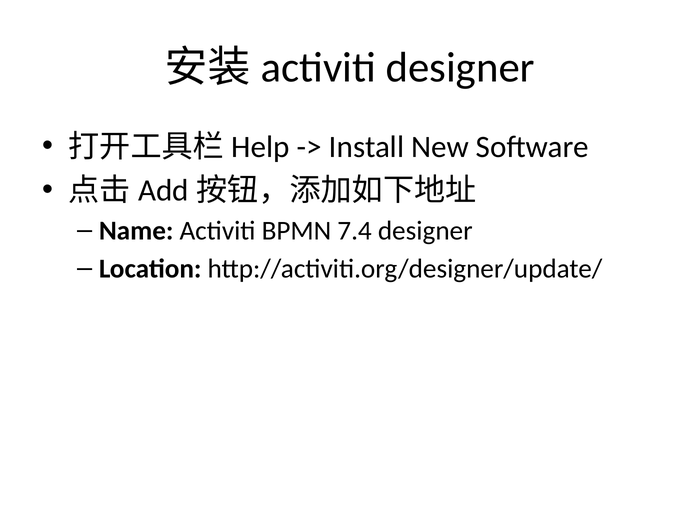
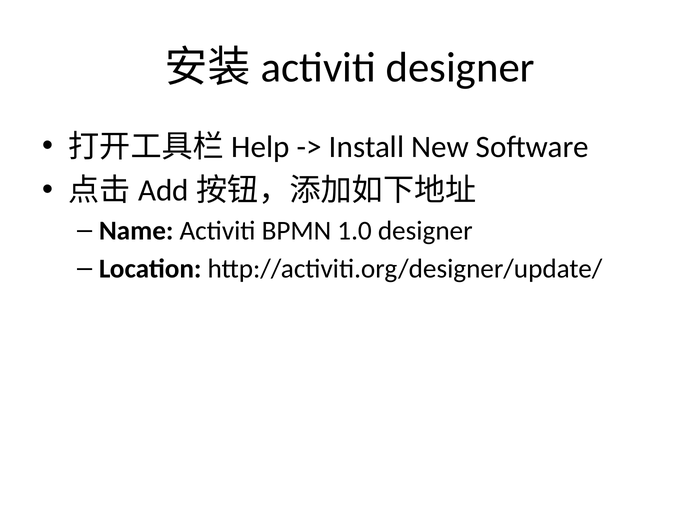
7.4: 7.4 -> 1.0
